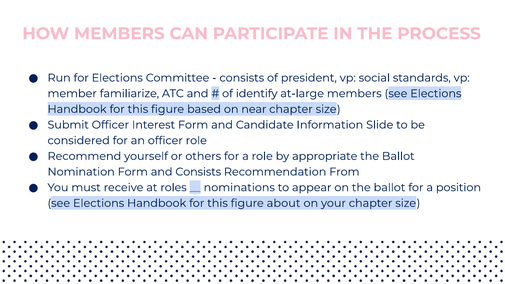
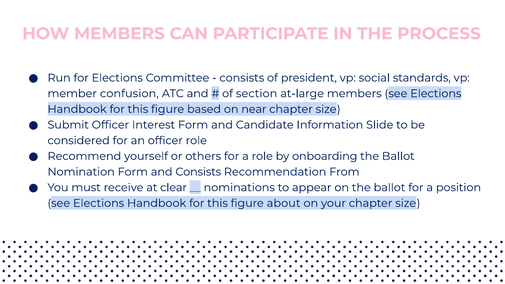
familiarize: familiarize -> confusion
identify: identify -> section
appropriate: appropriate -> onboarding
roles: roles -> clear
